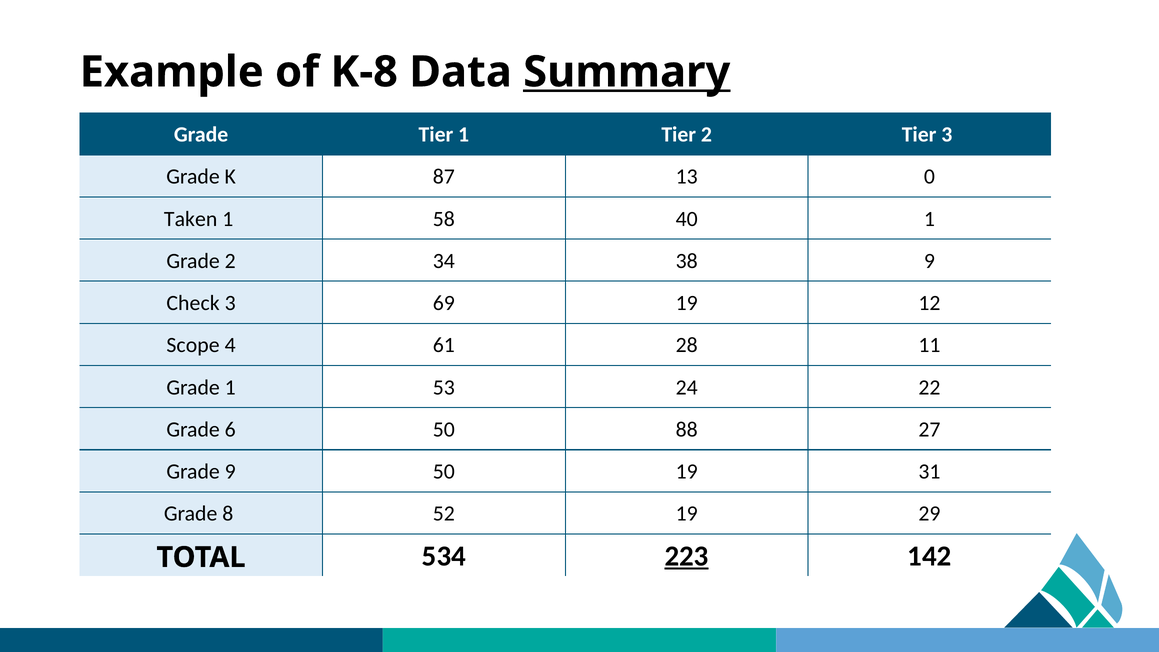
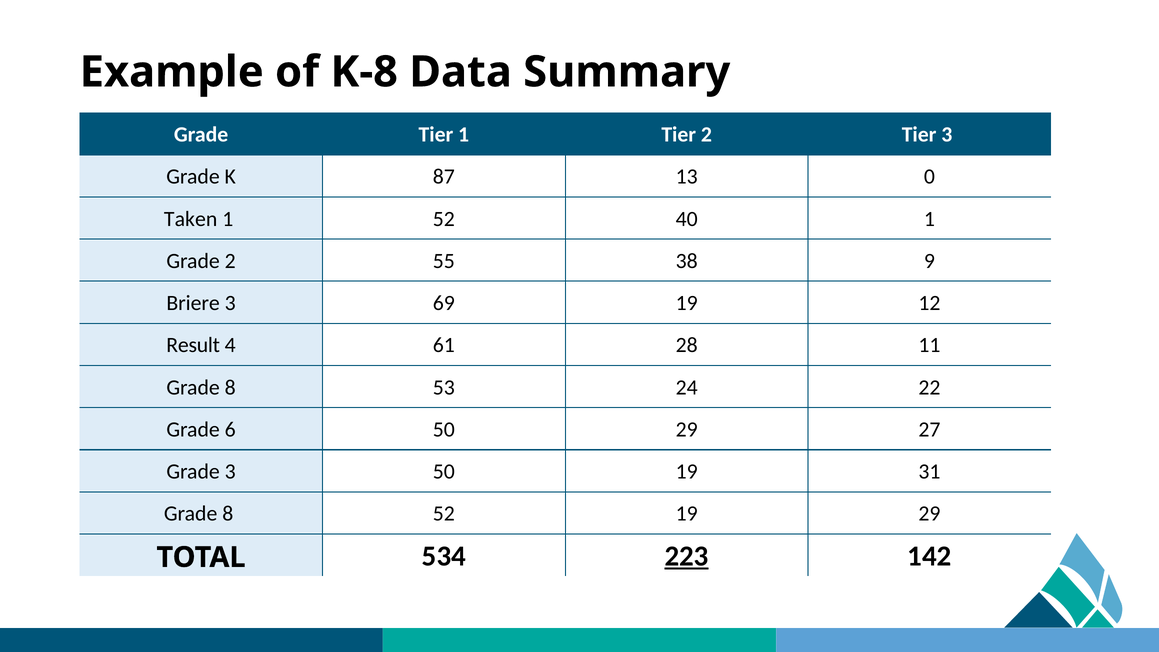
Summary underline: present -> none
1 58: 58 -> 52
34: 34 -> 55
Check: Check -> Briere
Scope: Scope -> Result
1 at (230, 387): 1 -> 8
50 88: 88 -> 29
Grade 9: 9 -> 3
